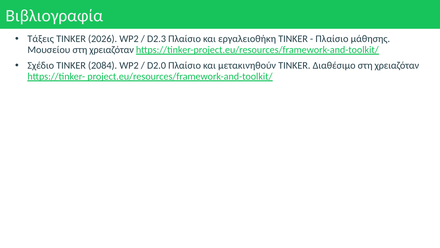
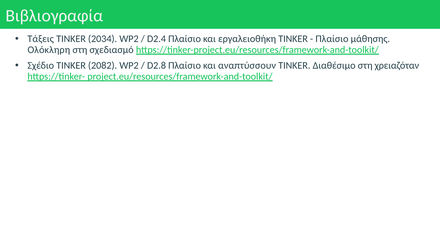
2026: 2026 -> 2034
D2.3: D2.3 -> D2.4
Μουσείου: Μουσείου -> Ολόκληρη
χρειαζόταν at (112, 50): χρειαζόταν -> σχεδιασμό
2084: 2084 -> 2082
D2.0: D2.0 -> D2.8
μετακινηθούν: μετακινηθούν -> αναπτύσσουν
